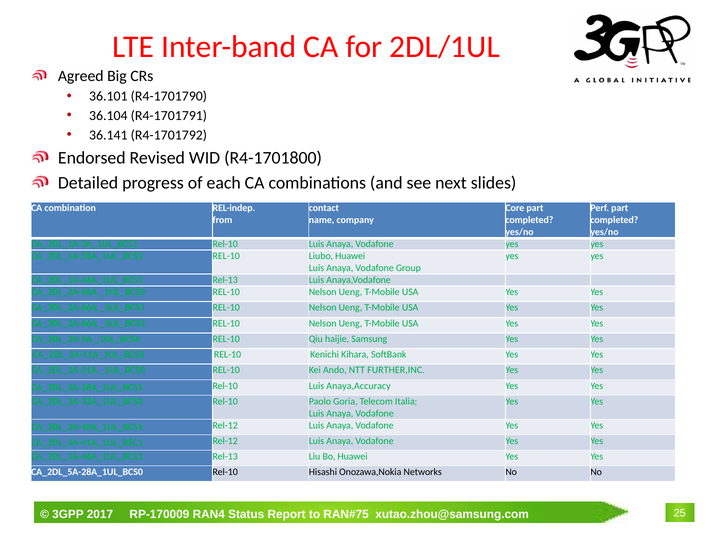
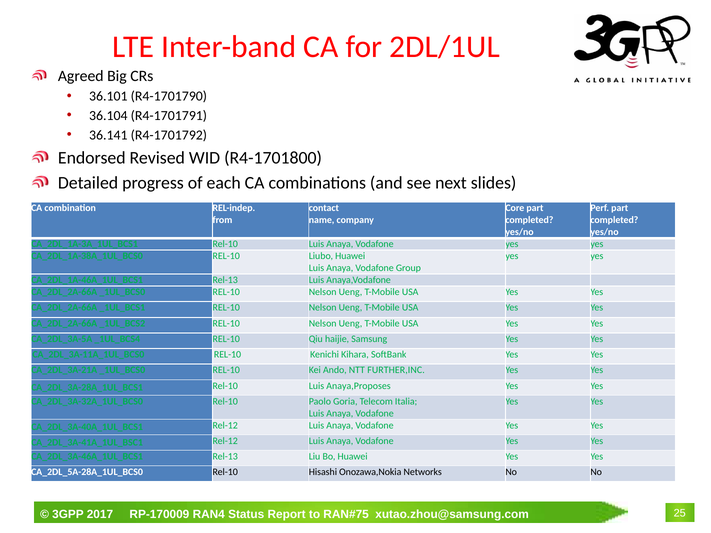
Anaya,Accuracy: Anaya,Accuracy -> Anaya,Proposes
